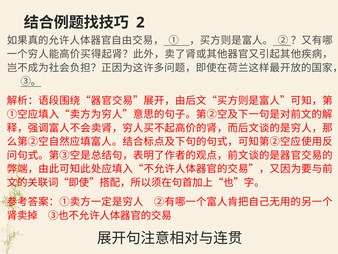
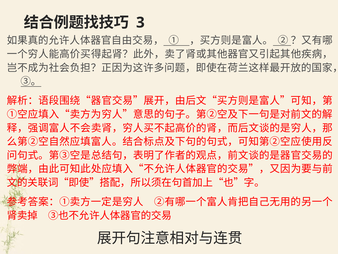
2: 2 -> 3
